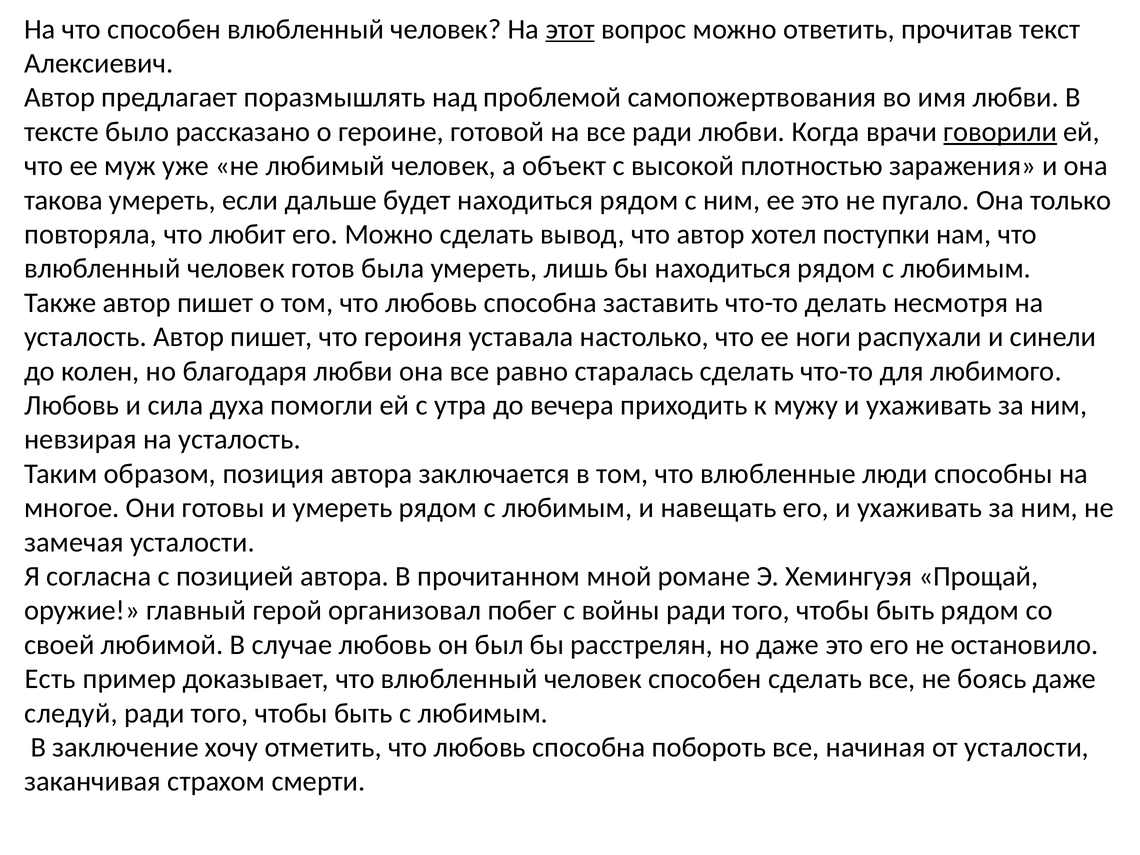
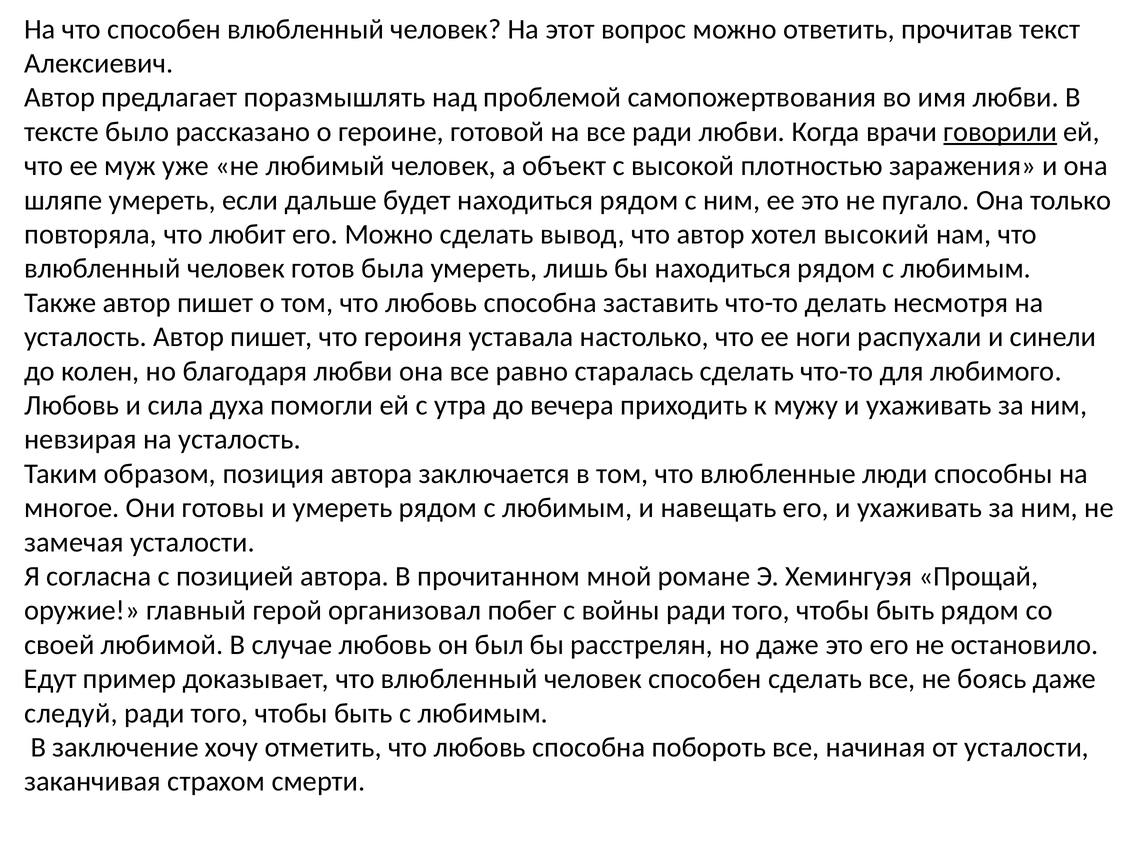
этот underline: present -> none
такова: такова -> шляпе
поступки: поступки -> высокий
Есть: Есть -> Едут
